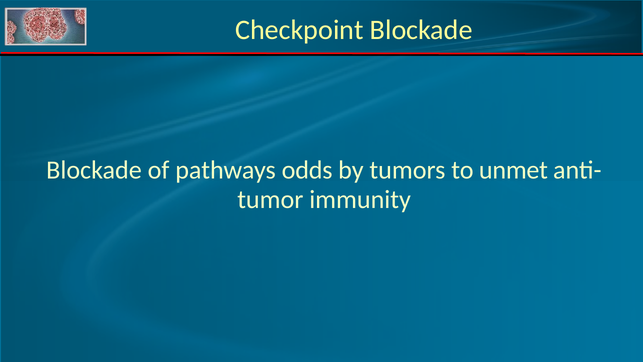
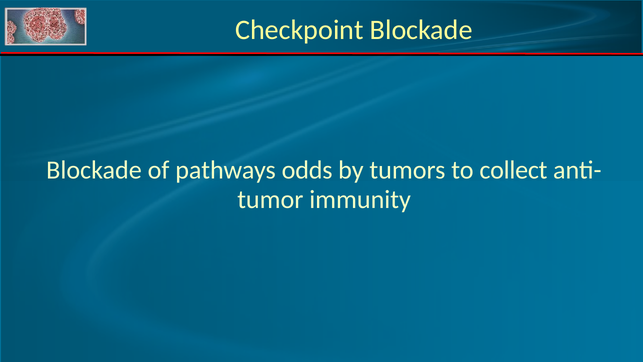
unmet: unmet -> collect
